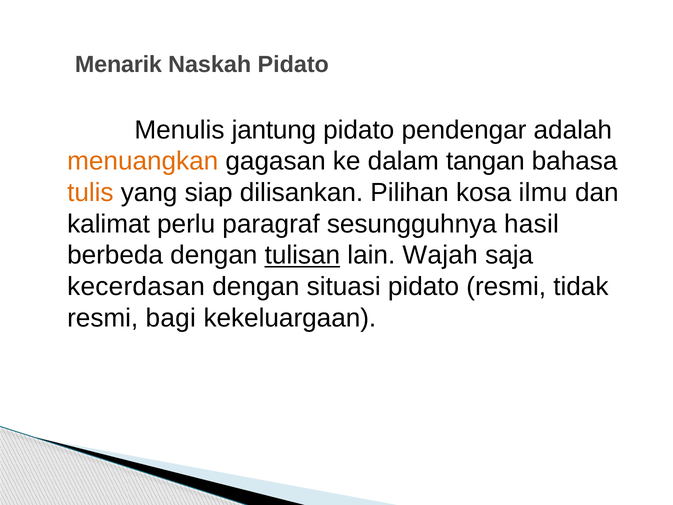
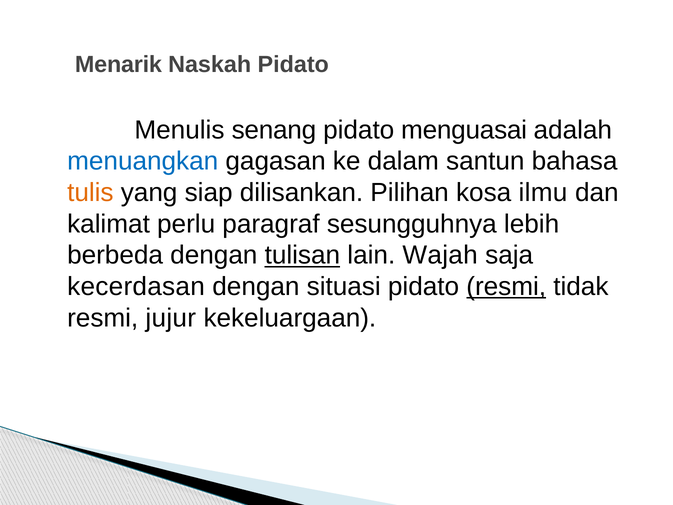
jantung: jantung -> senang
pendengar: pendengar -> menguasai
menuangkan colour: orange -> blue
tangan: tangan -> santun
hasil: hasil -> lebih
resmi at (506, 287) underline: none -> present
bagi: bagi -> jujur
